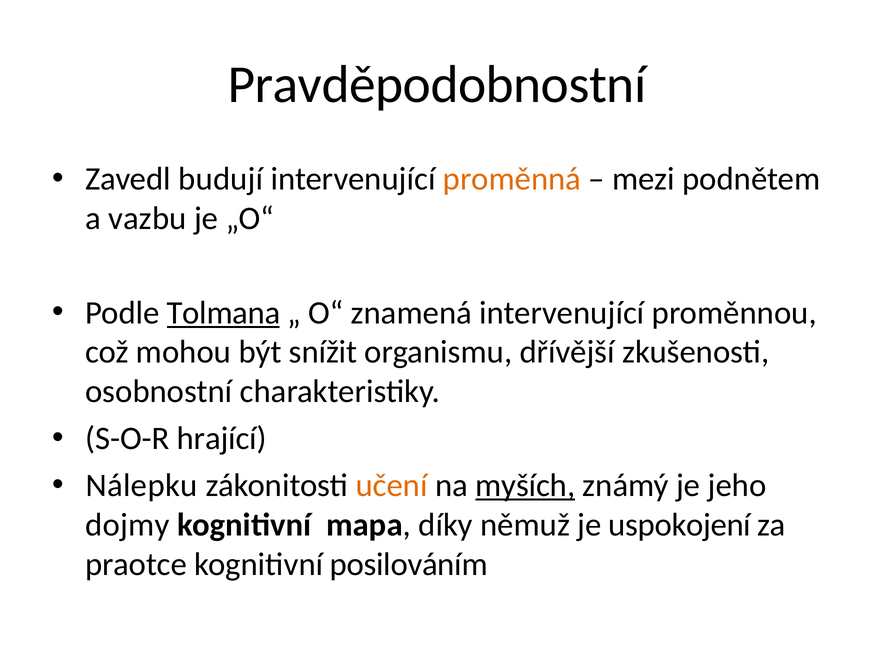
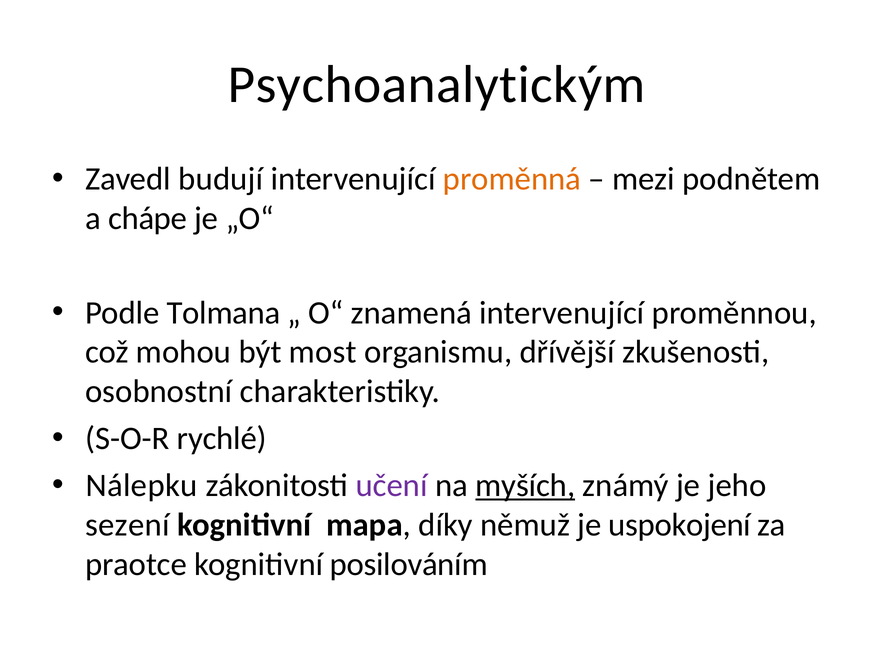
Pravděpodobnostní: Pravděpodobnostní -> Psychoanalytickým
vazbu: vazbu -> chápe
Tolmana underline: present -> none
snížit: snížit -> most
hrající: hrající -> rychlé
učení colour: orange -> purple
dojmy: dojmy -> sezení
